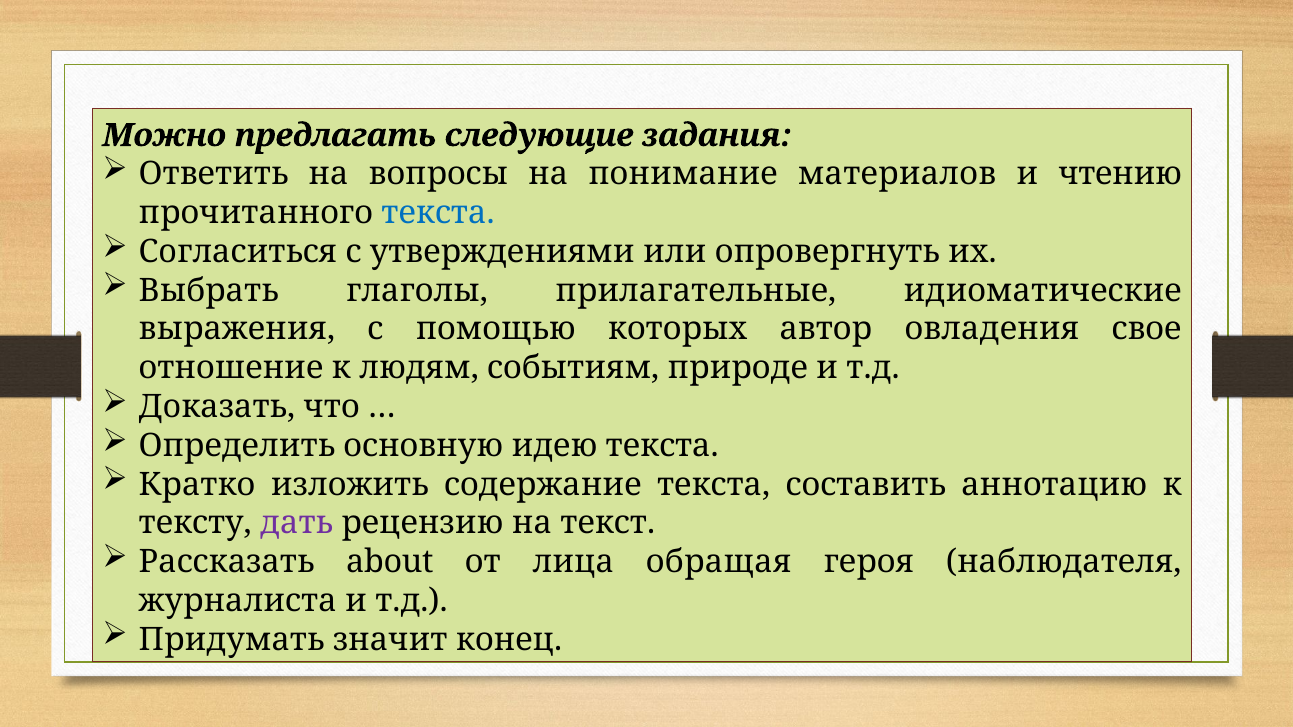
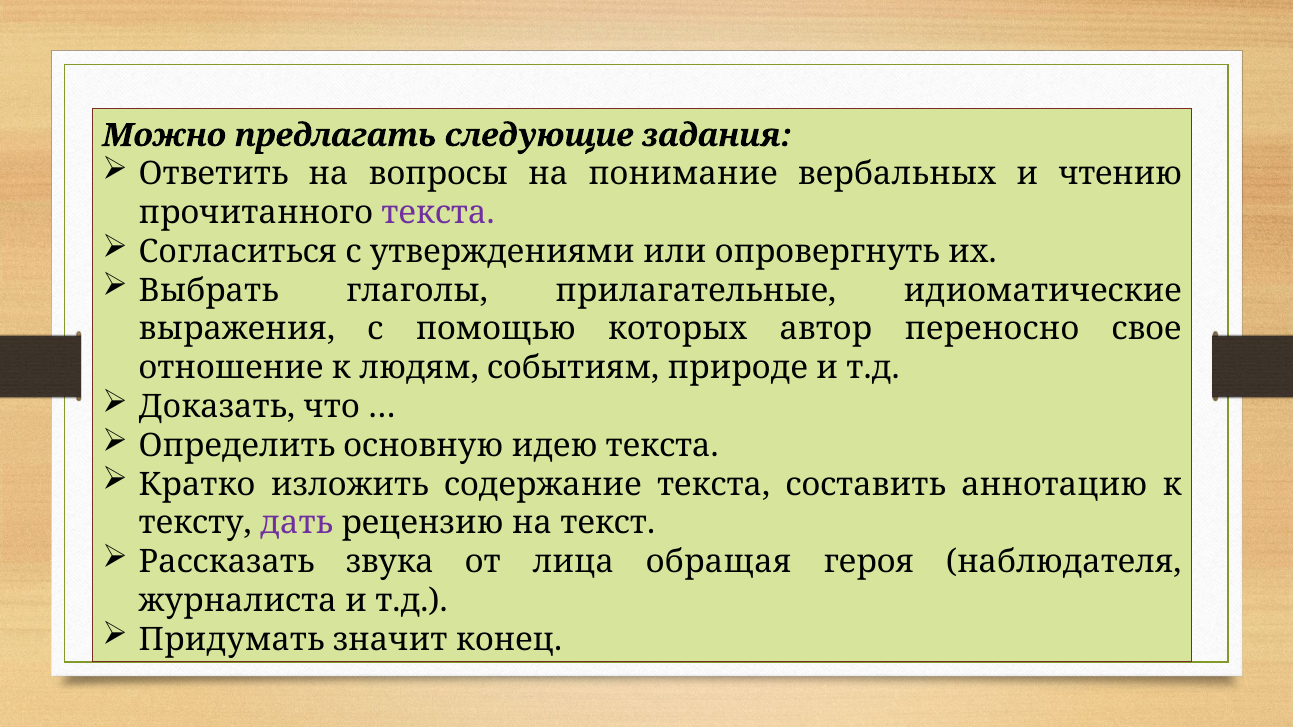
материалов: материалов -> вербальных
текста at (438, 213) colour: blue -> purple
овладения: овладения -> переносно
about: about -> звука
